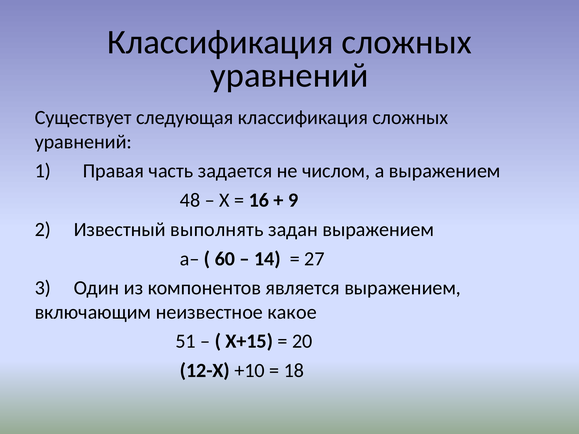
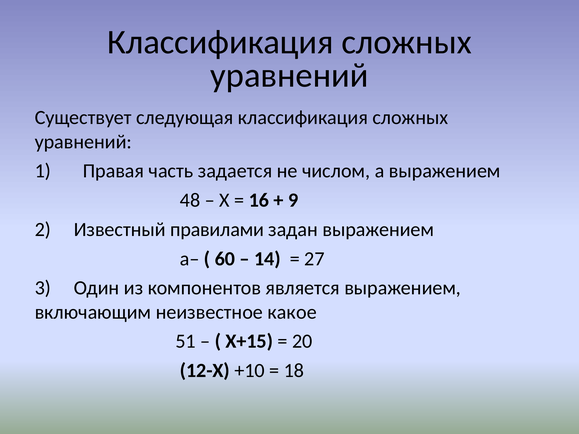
выполнять: выполнять -> правилами
